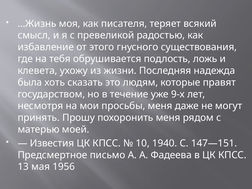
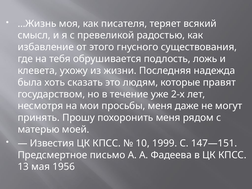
9-х: 9-х -> 2-х
1940: 1940 -> 1999
